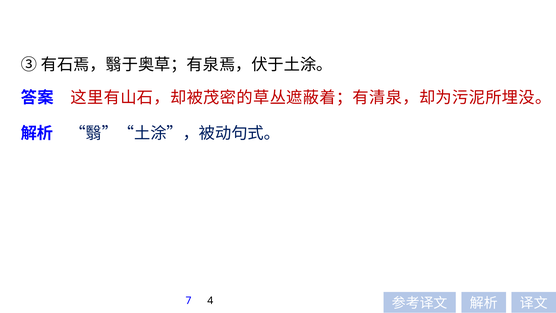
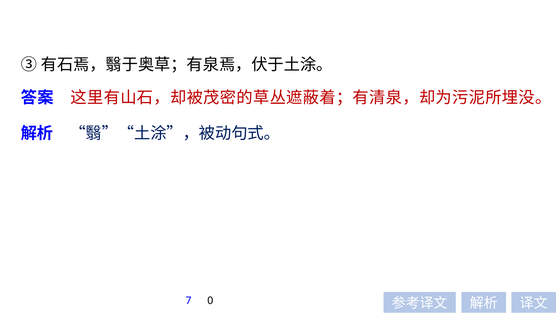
4: 4 -> 0
